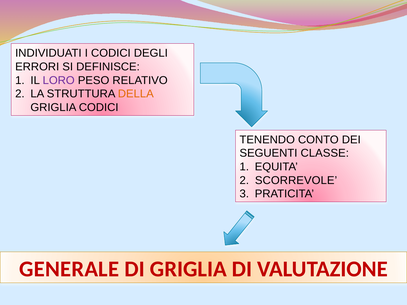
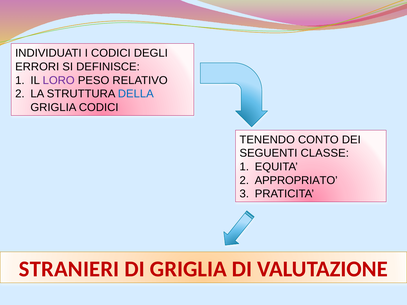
DELLA colour: orange -> blue
SCORREVOLE: SCORREVOLE -> APPROPRIATO
GENERALE: GENERALE -> STRANIERI
